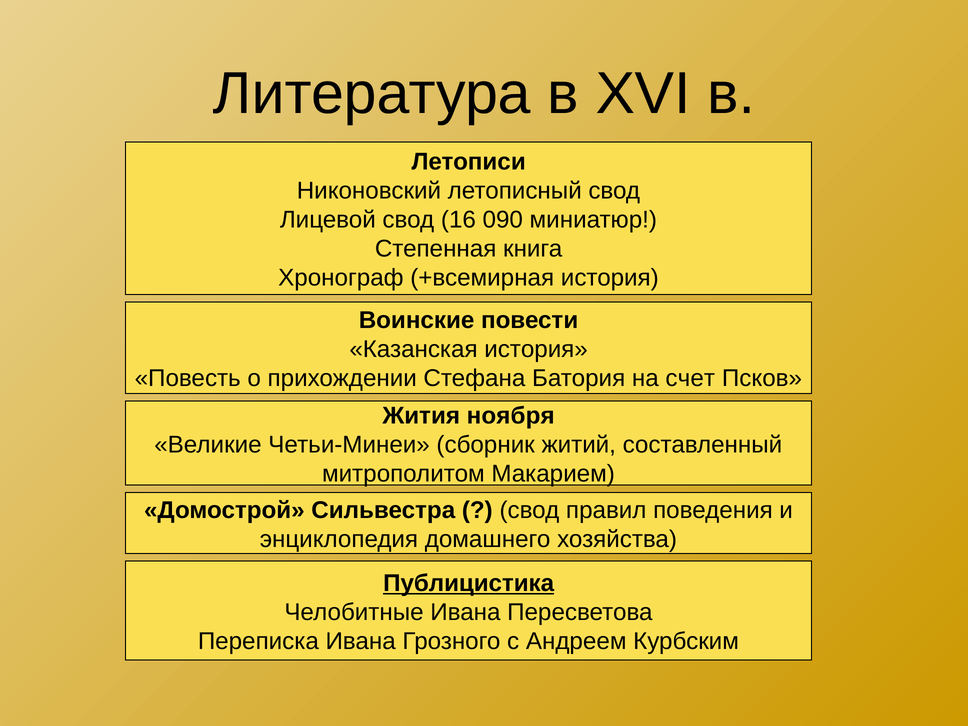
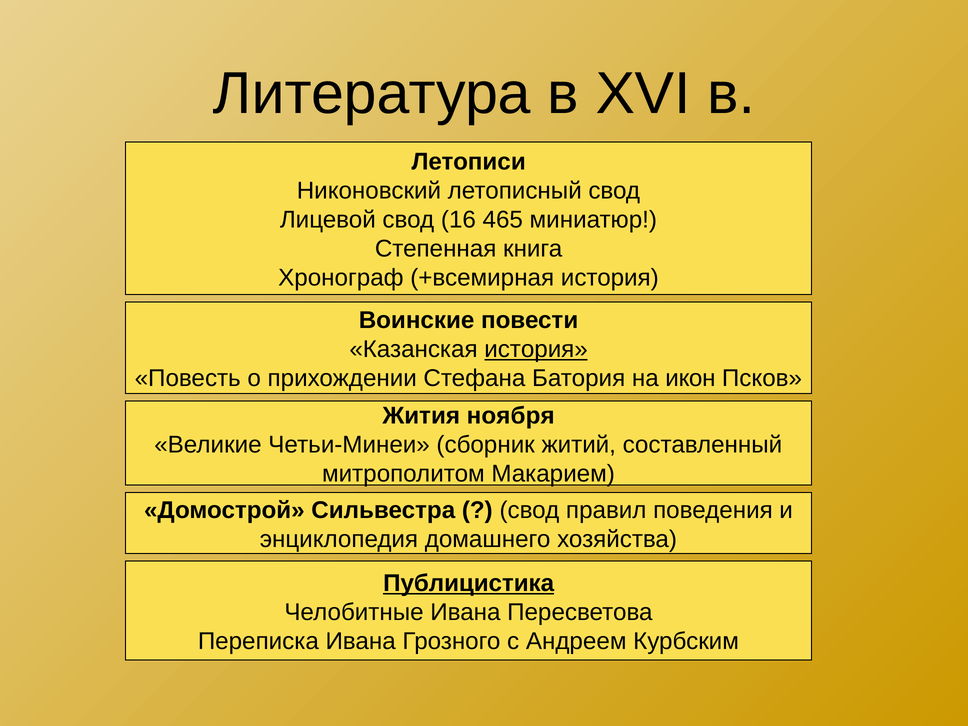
090: 090 -> 465
история at (536, 349) underline: none -> present
счет: счет -> икон
